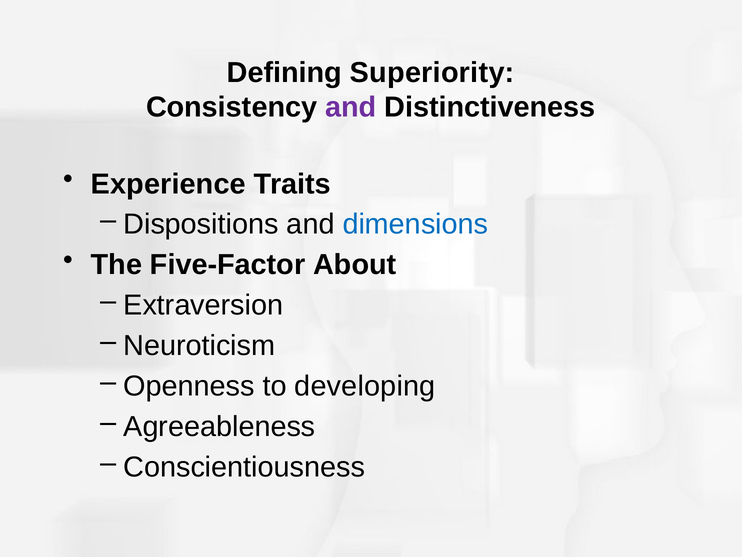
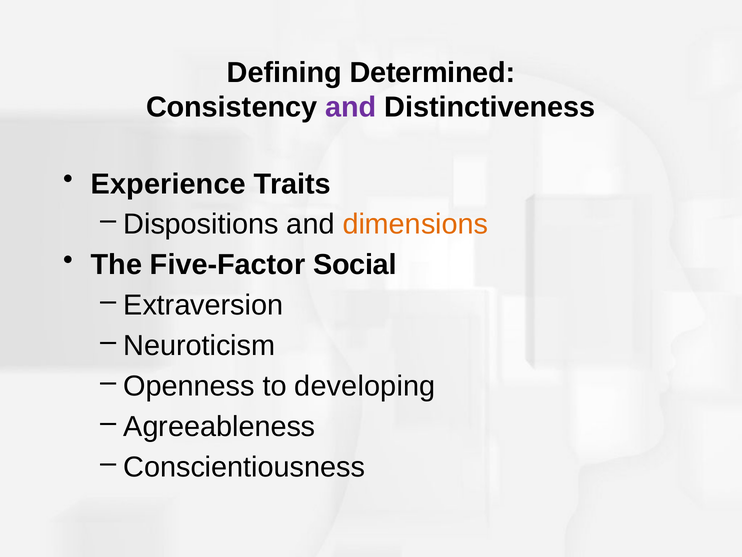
Superiority: Superiority -> Determined
dimensions colour: blue -> orange
About: About -> Social
